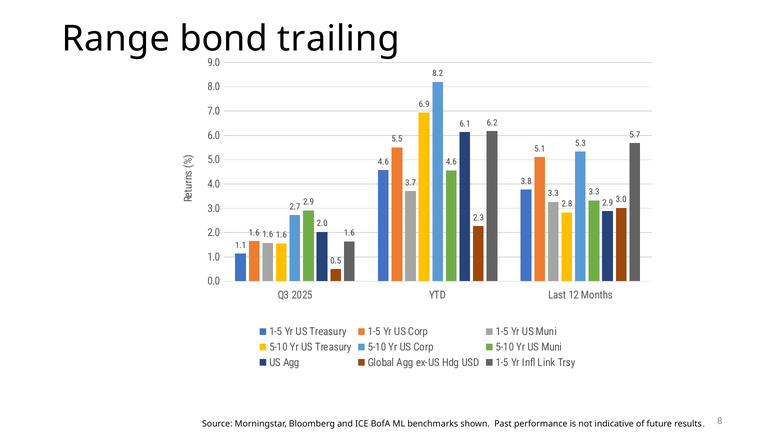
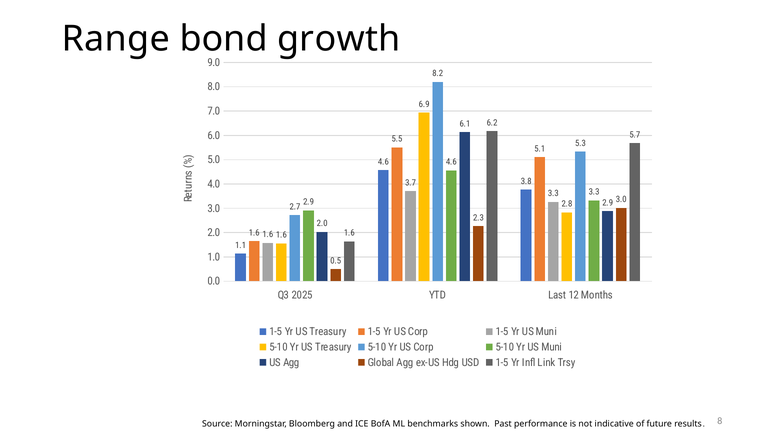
trailing: trailing -> growth
